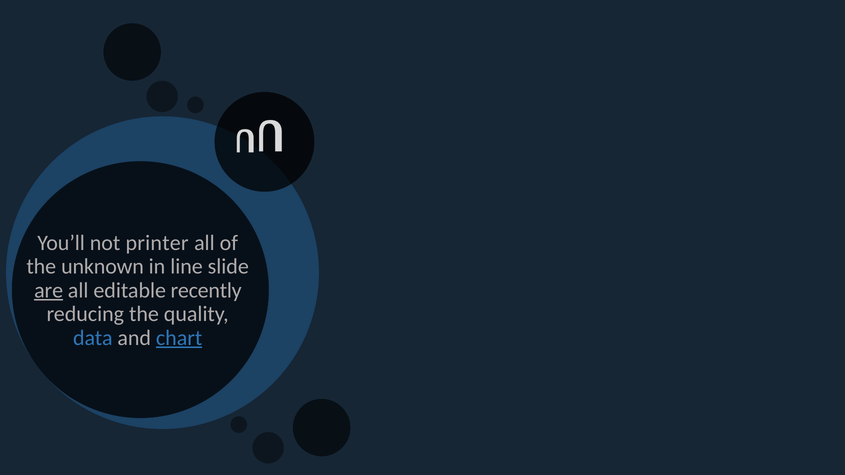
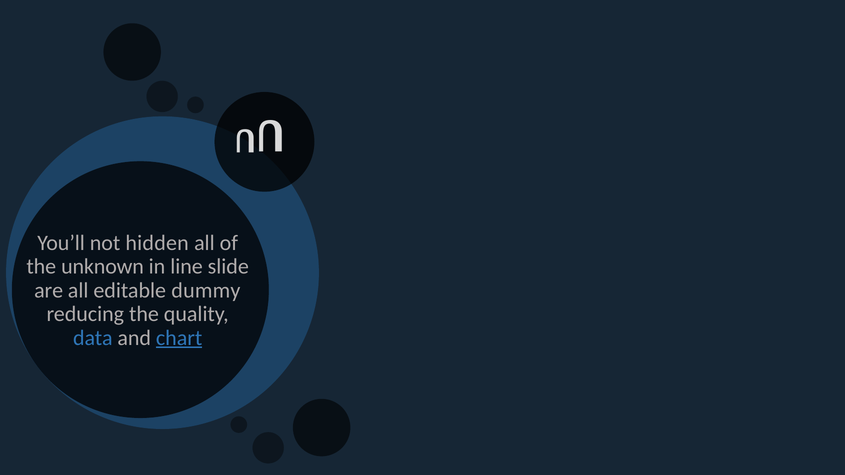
printer: printer -> hidden
are underline: present -> none
recently: recently -> dummy
